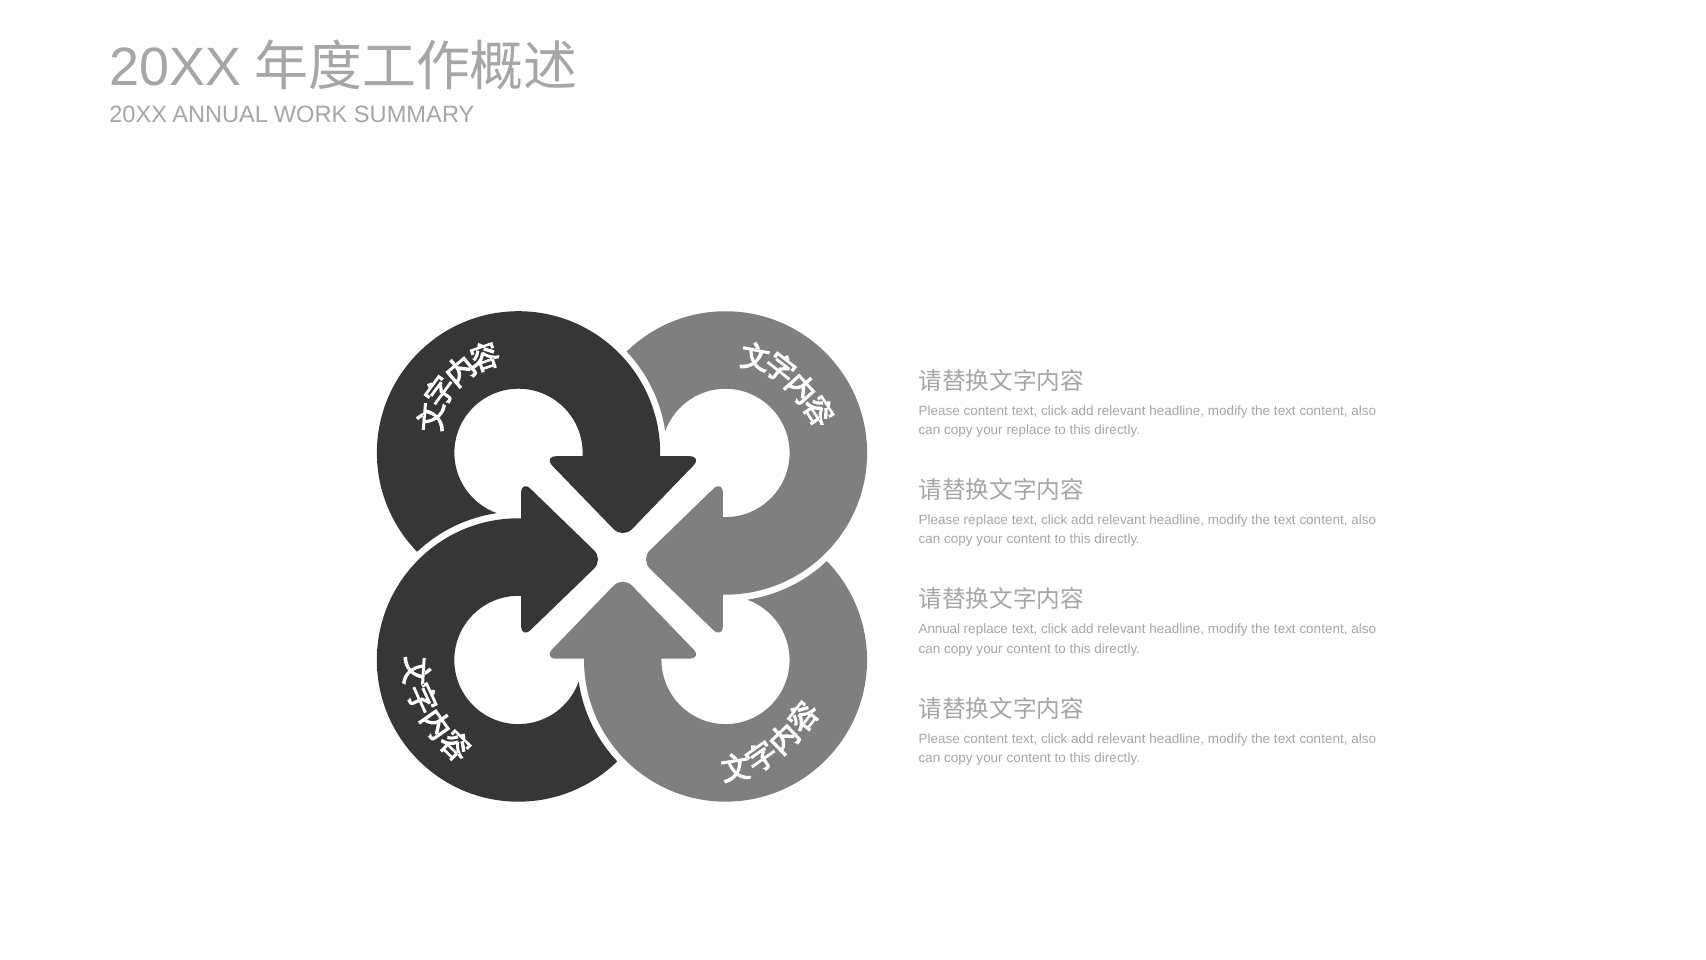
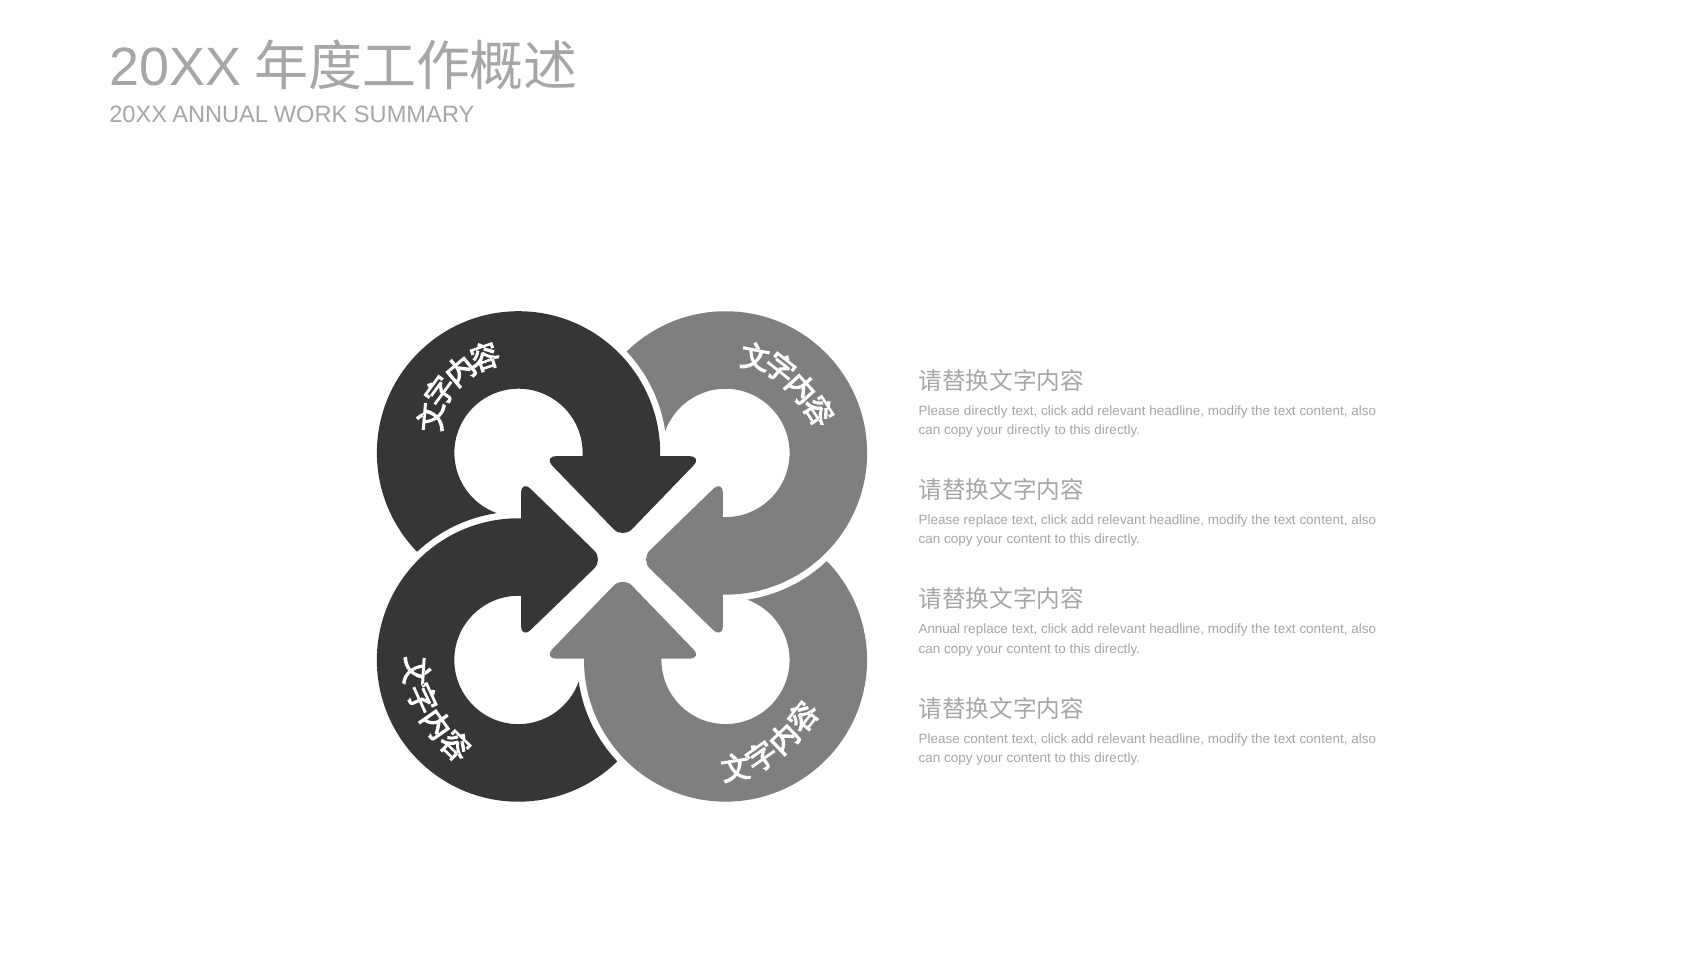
content at (986, 411): content -> directly
your replace: replace -> directly
